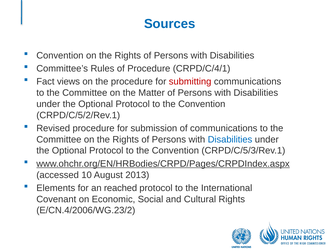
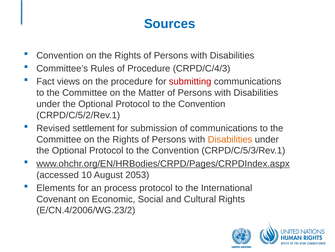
CRPD/C/4/1: CRPD/C/4/1 -> CRPD/C/4/3
Revised procedure: procedure -> settlement
Disabilities at (230, 139) colour: blue -> orange
2013: 2013 -> 2053
reached: reached -> process
